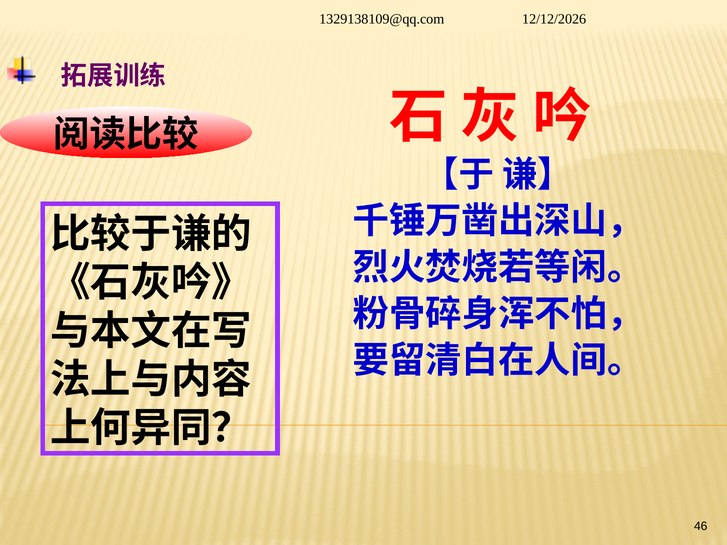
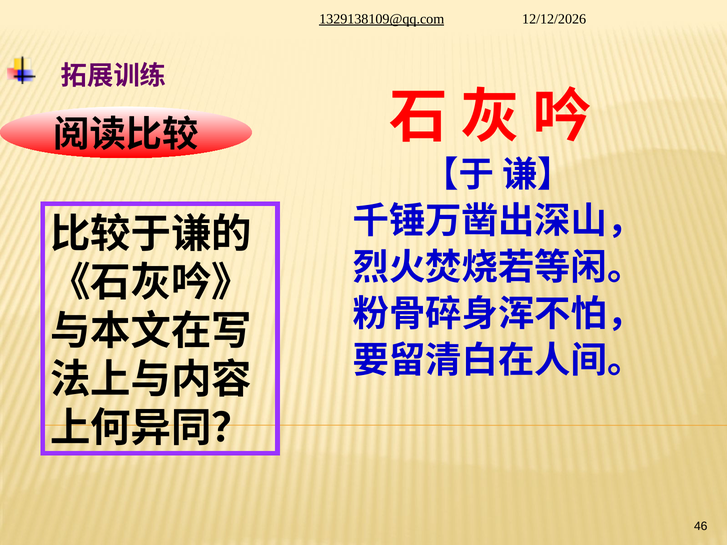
1329138109@qq.com underline: none -> present
